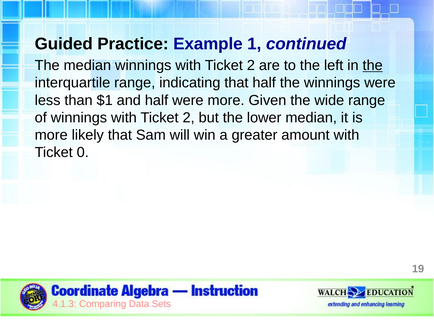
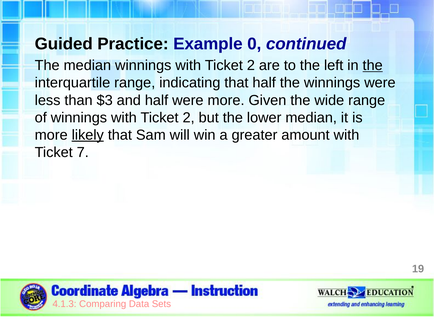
1: 1 -> 0
$1: $1 -> $3
likely underline: none -> present
0: 0 -> 7
